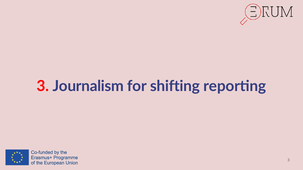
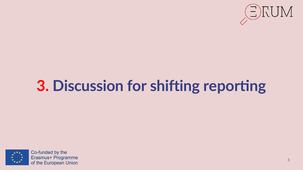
Journalism: Journalism -> Discussion
